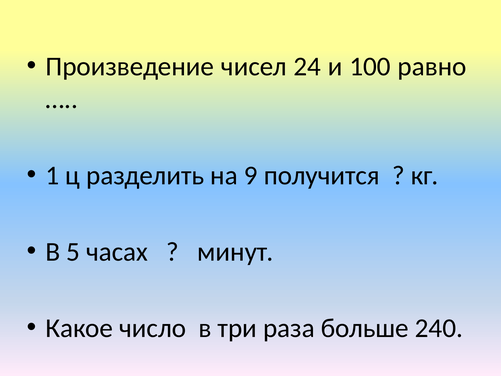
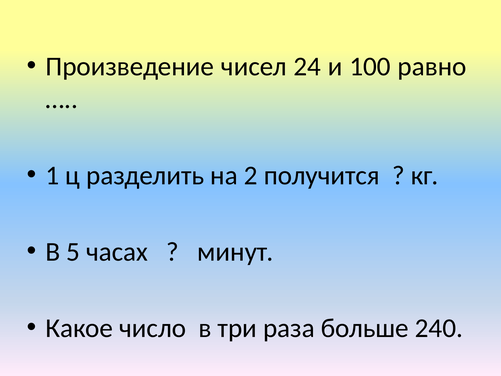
9: 9 -> 2
